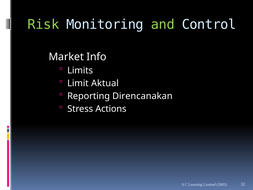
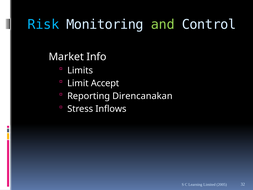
Risk colour: light green -> light blue
Aktual: Aktual -> Accept
Actions: Actions -> Inflows
